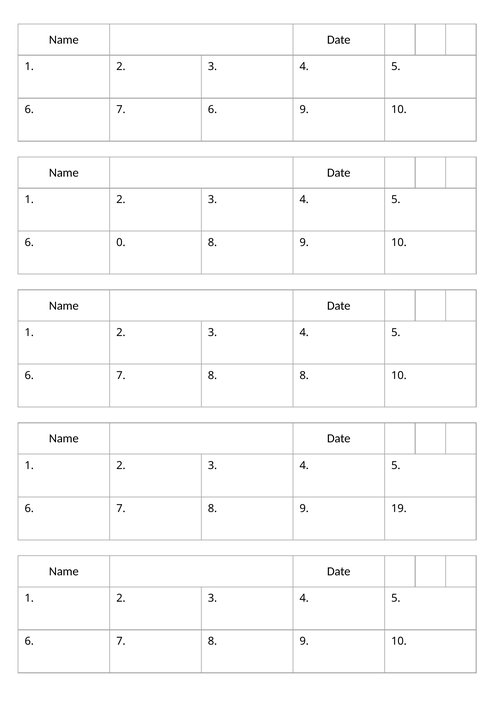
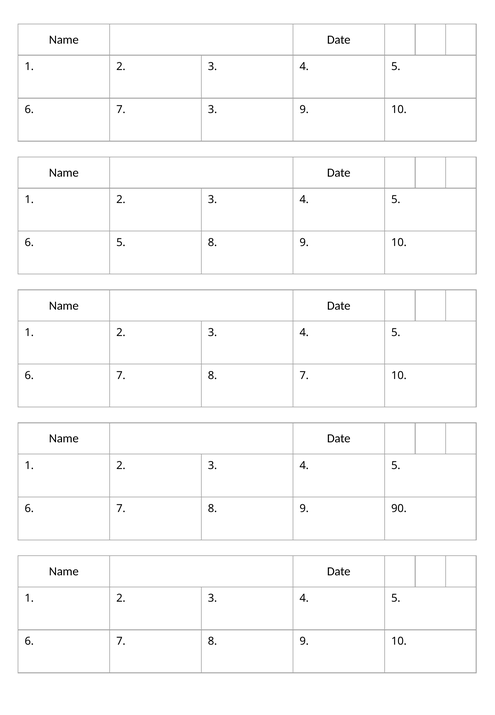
7 6: 6 -> 3
6 0: 0 -> 5
8 8: 8 -> 7
19: 19 -> 90
